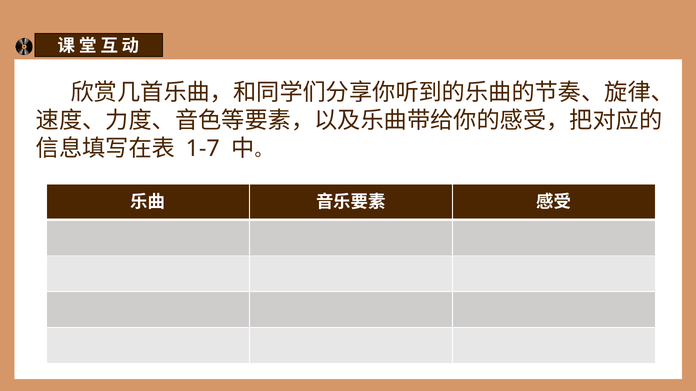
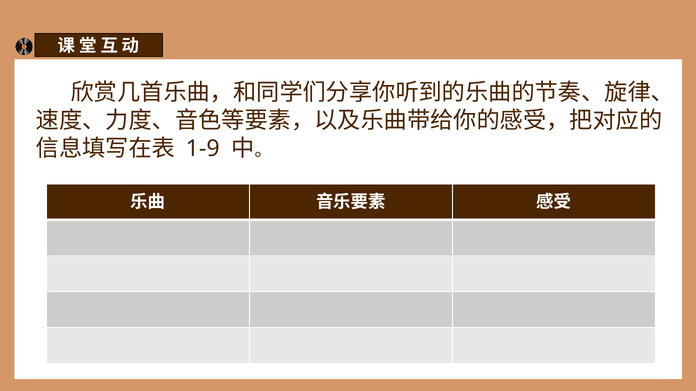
1-7: 1-7 -> 1-9
